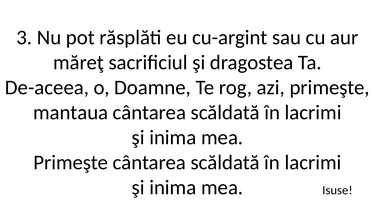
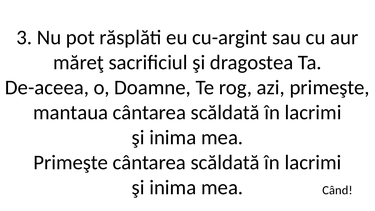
Isuse: Isuse -> Când
